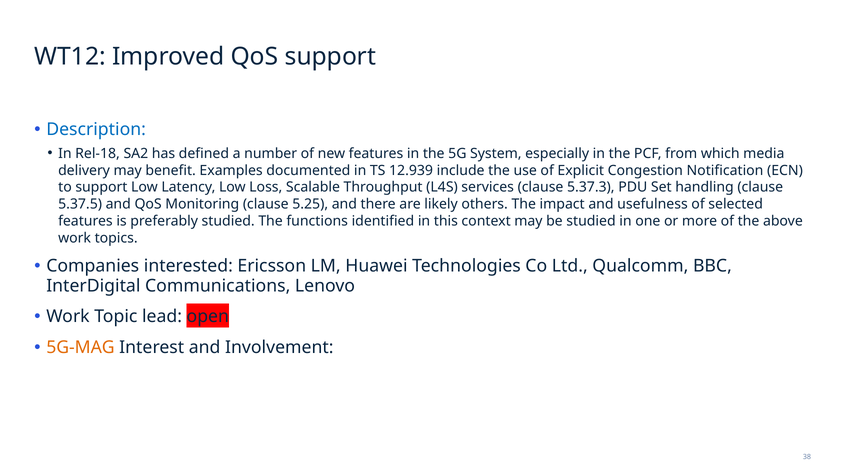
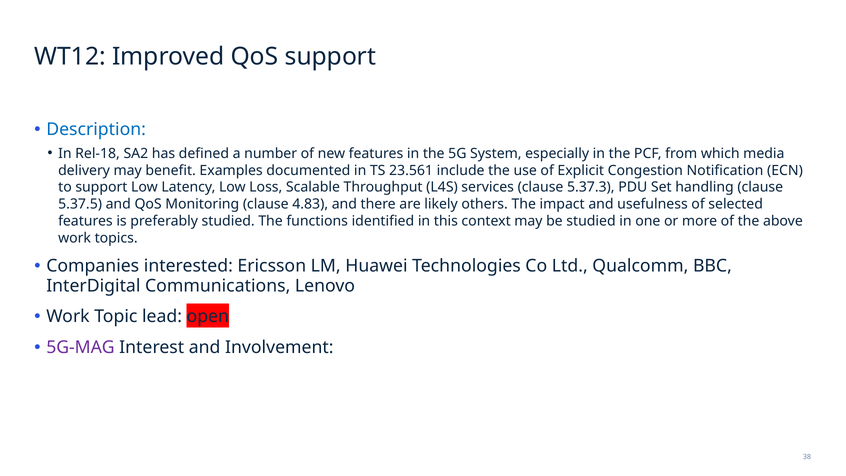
12.939: 12.939 -> 23.561
5.25: 5.25 -> 4.83
5G-MAG colour: orange -> purple
